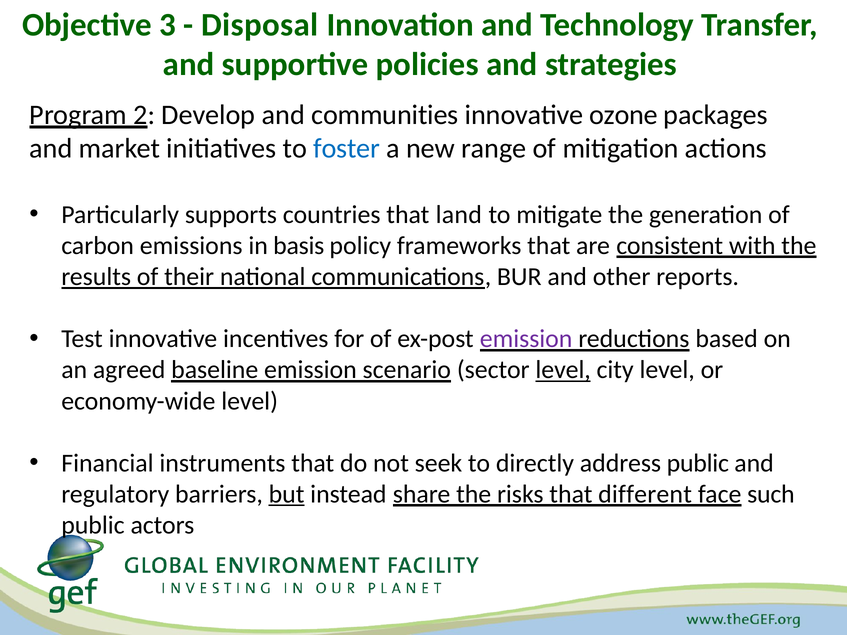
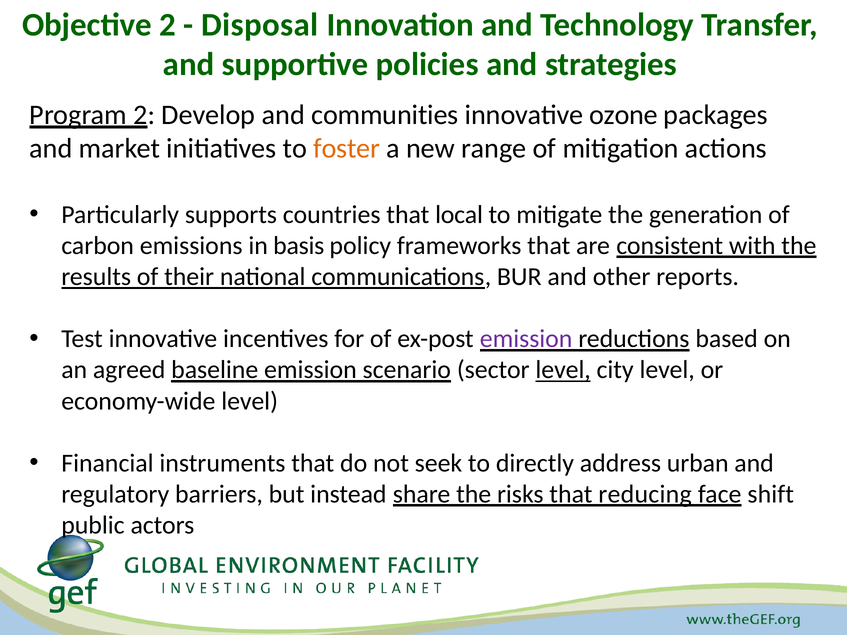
Objective 3: 3 -> 2
foster colour: blue -> orange
land: land -> local
address public: public -> urban
but underline: present -> none
different: different -> reducing
such: such -> shift
